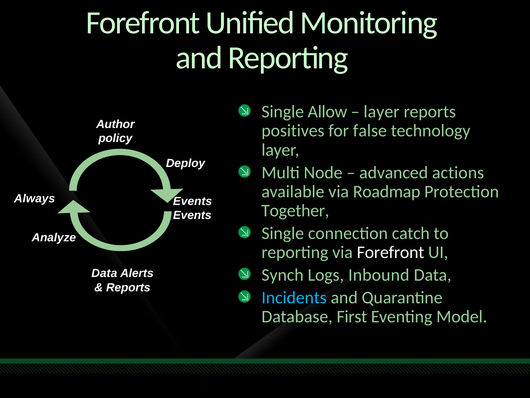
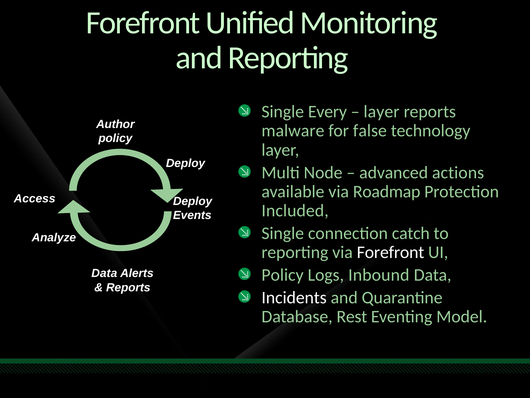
Allow: Allow -> Every
positives: positives -> malware
Always: Always -> Access
Events at (193, 201): Events -> Deploy
Together: Together -> Included
Synch at (283, 275): Synch -> Policy
Incidents colour: light blue -> white
First: First -> Rest
